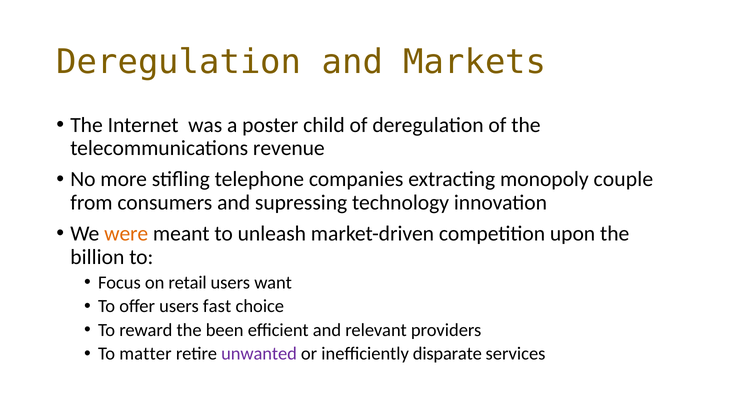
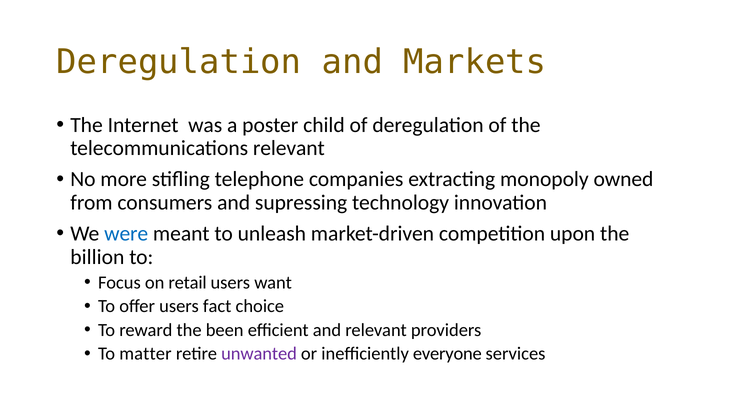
telecommunications revenue: revenue -> relevant
couple: couple -> owned
were colour: orange -> blue
fast: fast -> fact
disparate: disparate -> everyone
